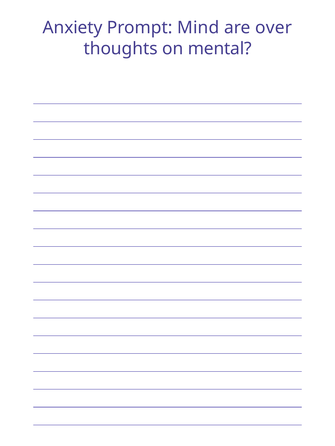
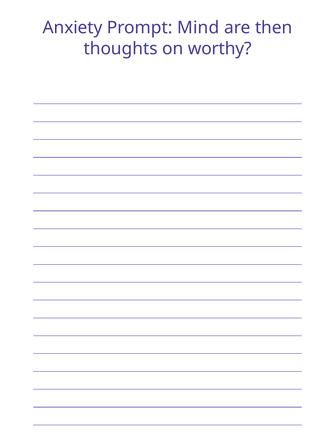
over: over -> then
mental: mental -> worthy
